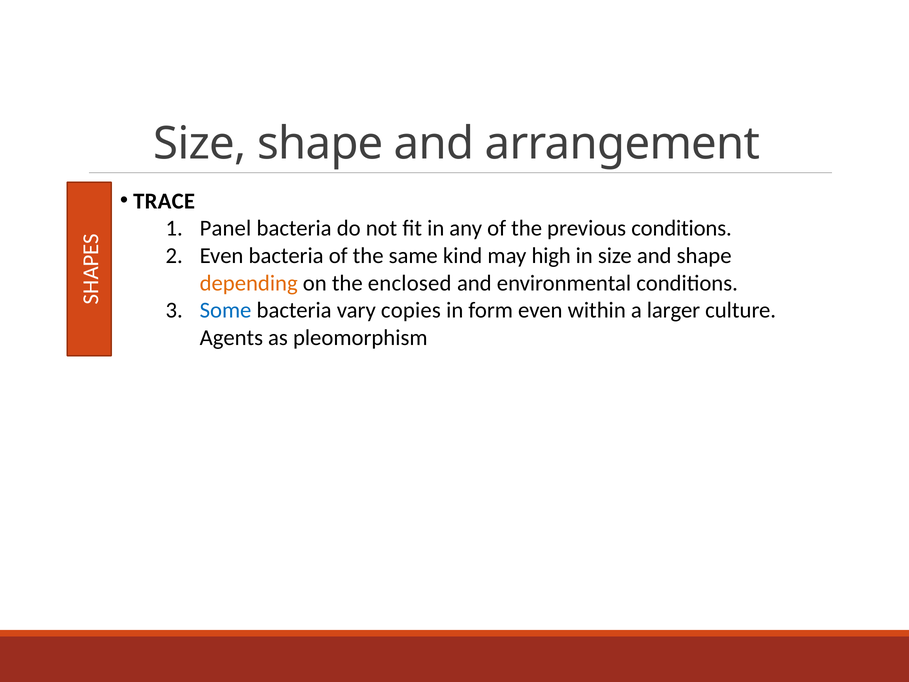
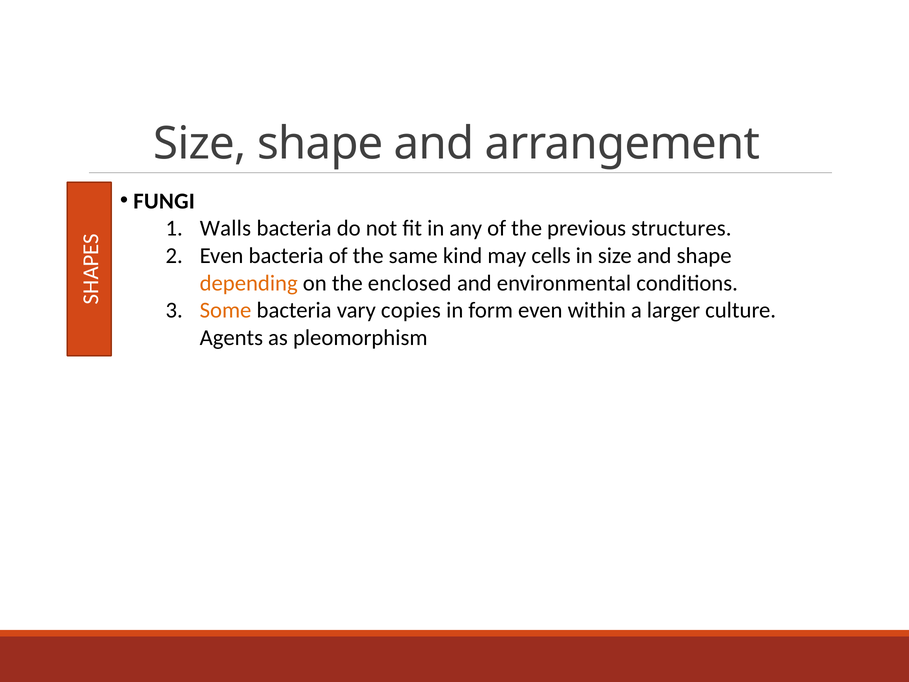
TRACE: TRACE -> FUNGI
Panel: Panel -> Walls
previous conditions: conditions -> structures
high: high -> cells
Some colour: blue -> orange
